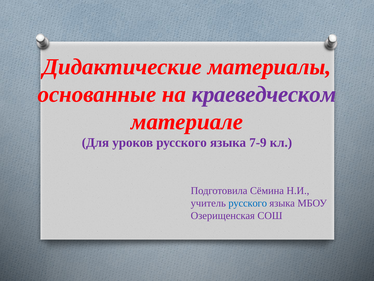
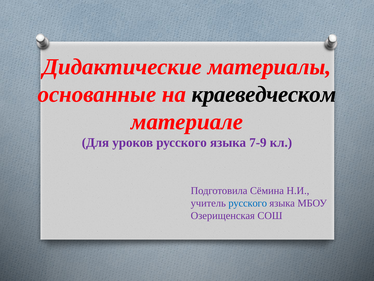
краеведческом colour: purple -> black
